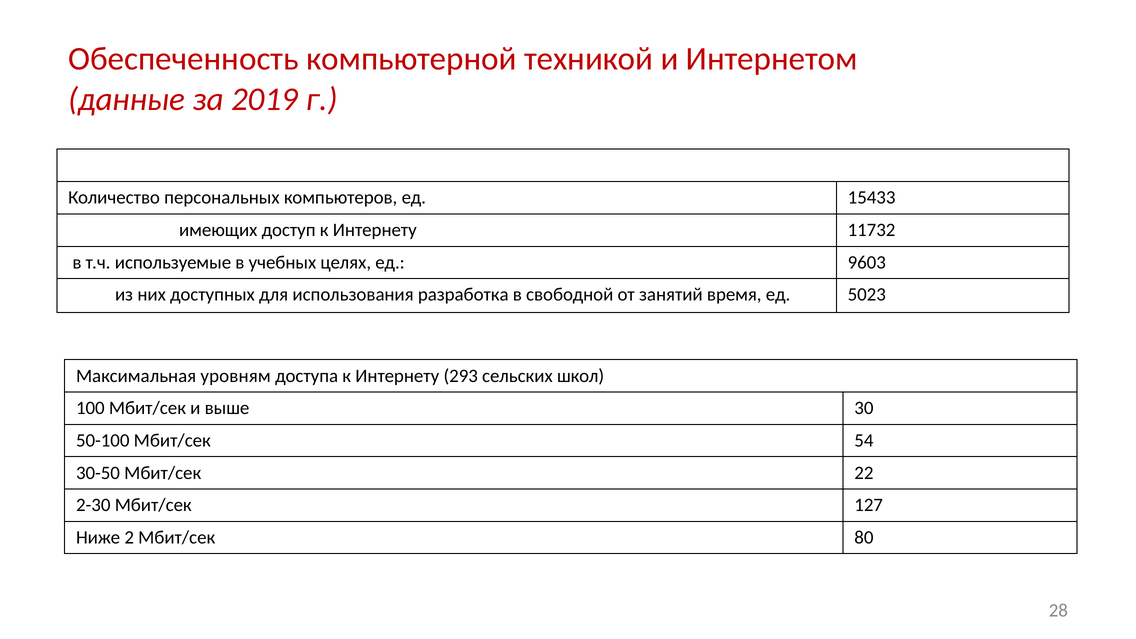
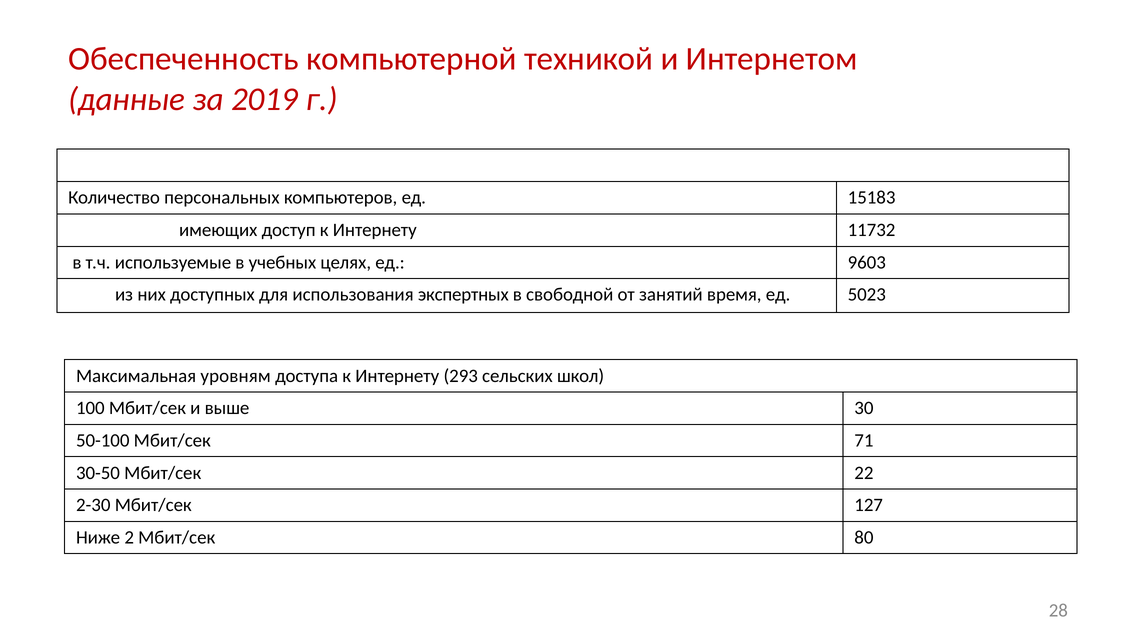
15433: 15433 -> 15183
разработка: разработка -> экспертных
54: 54 -> 71
